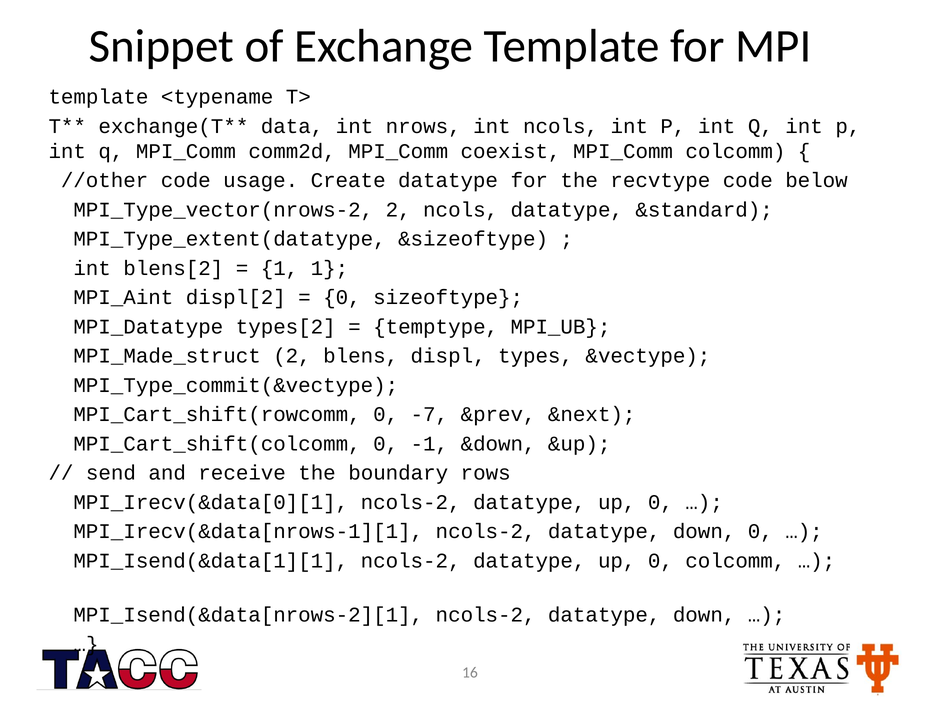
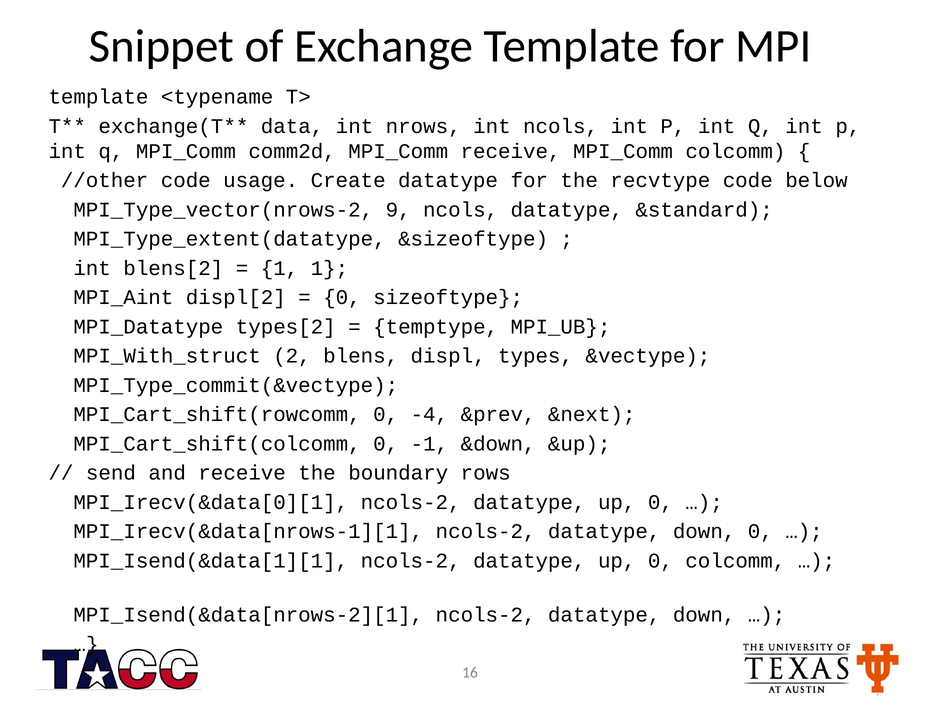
MPI_Comm coexist: coexist -> receive
MPI_Type_vector(nrows-2 2: 2 -> 9
MPI_Made_struct: MPI_Made_struct -> MPI_With_struct
-7: -7 -> -4
